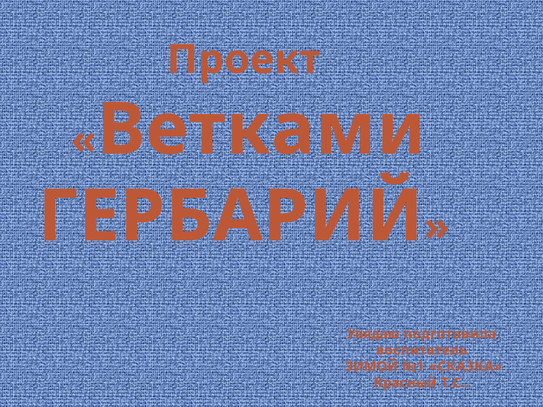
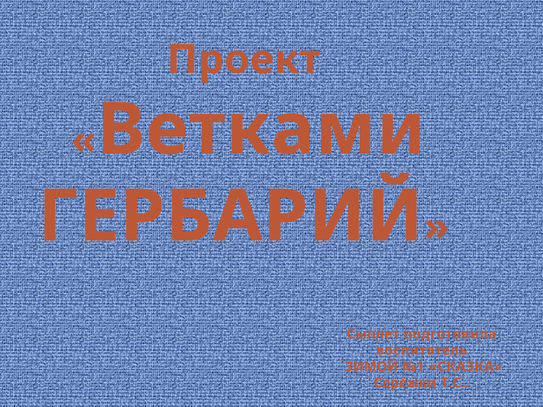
Увядаю: Увядаю -> Сыплет
Красный: Красный -> Серёжки
